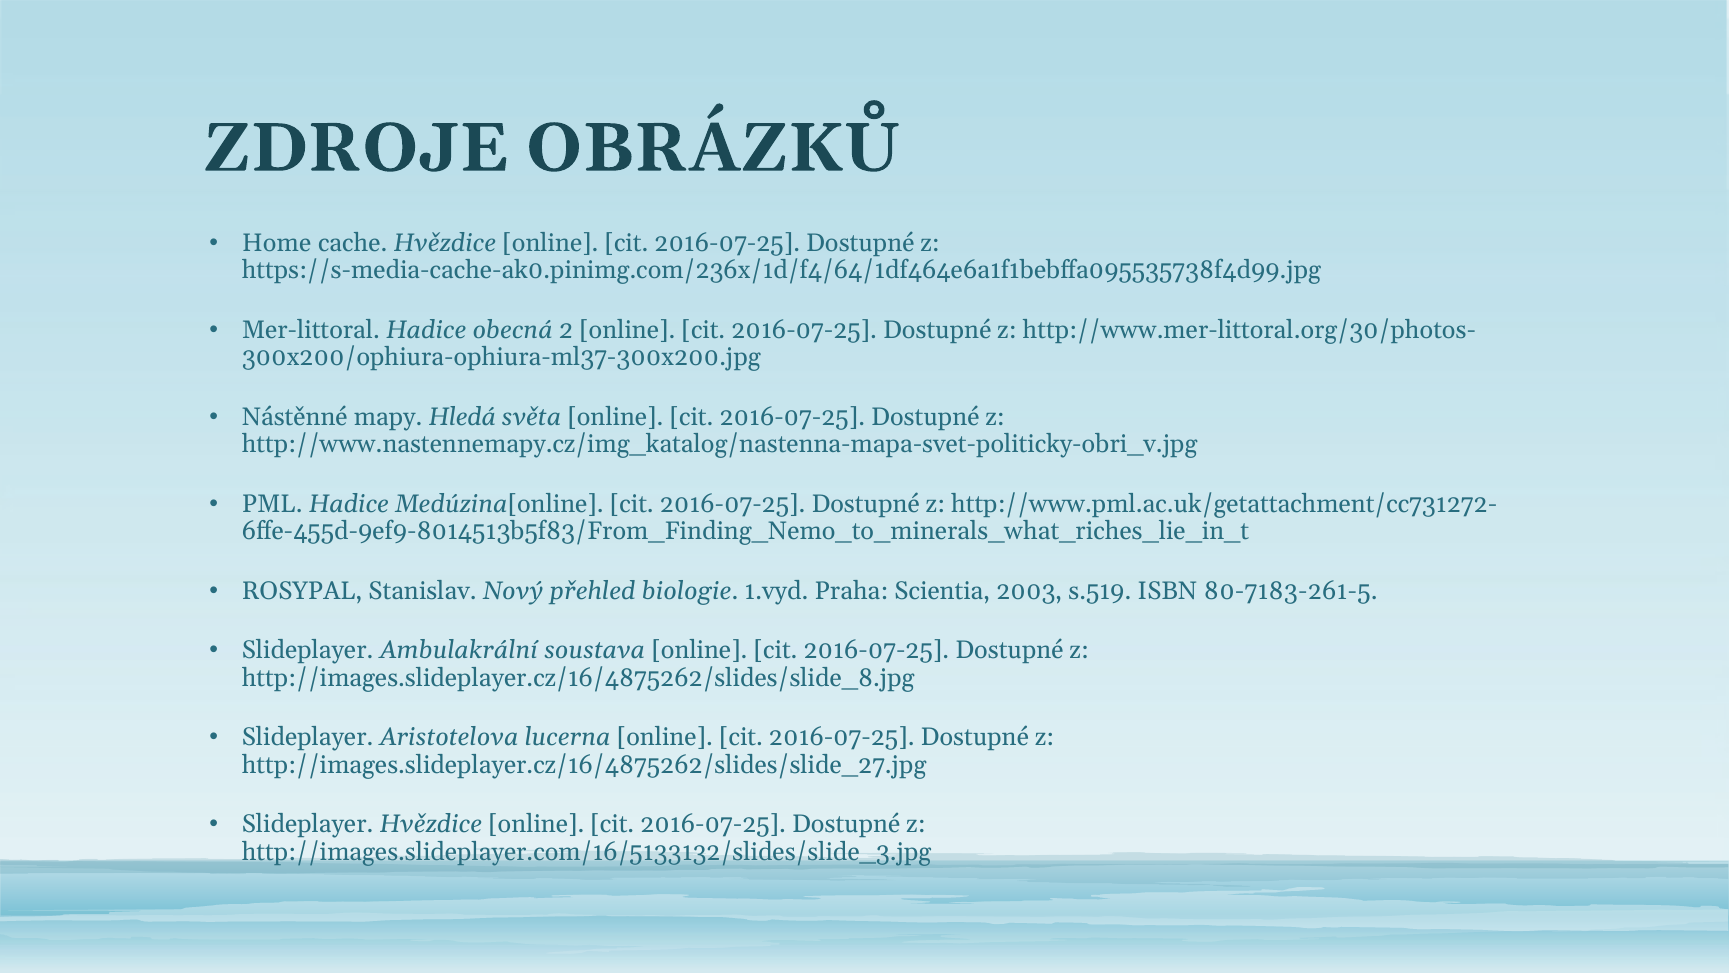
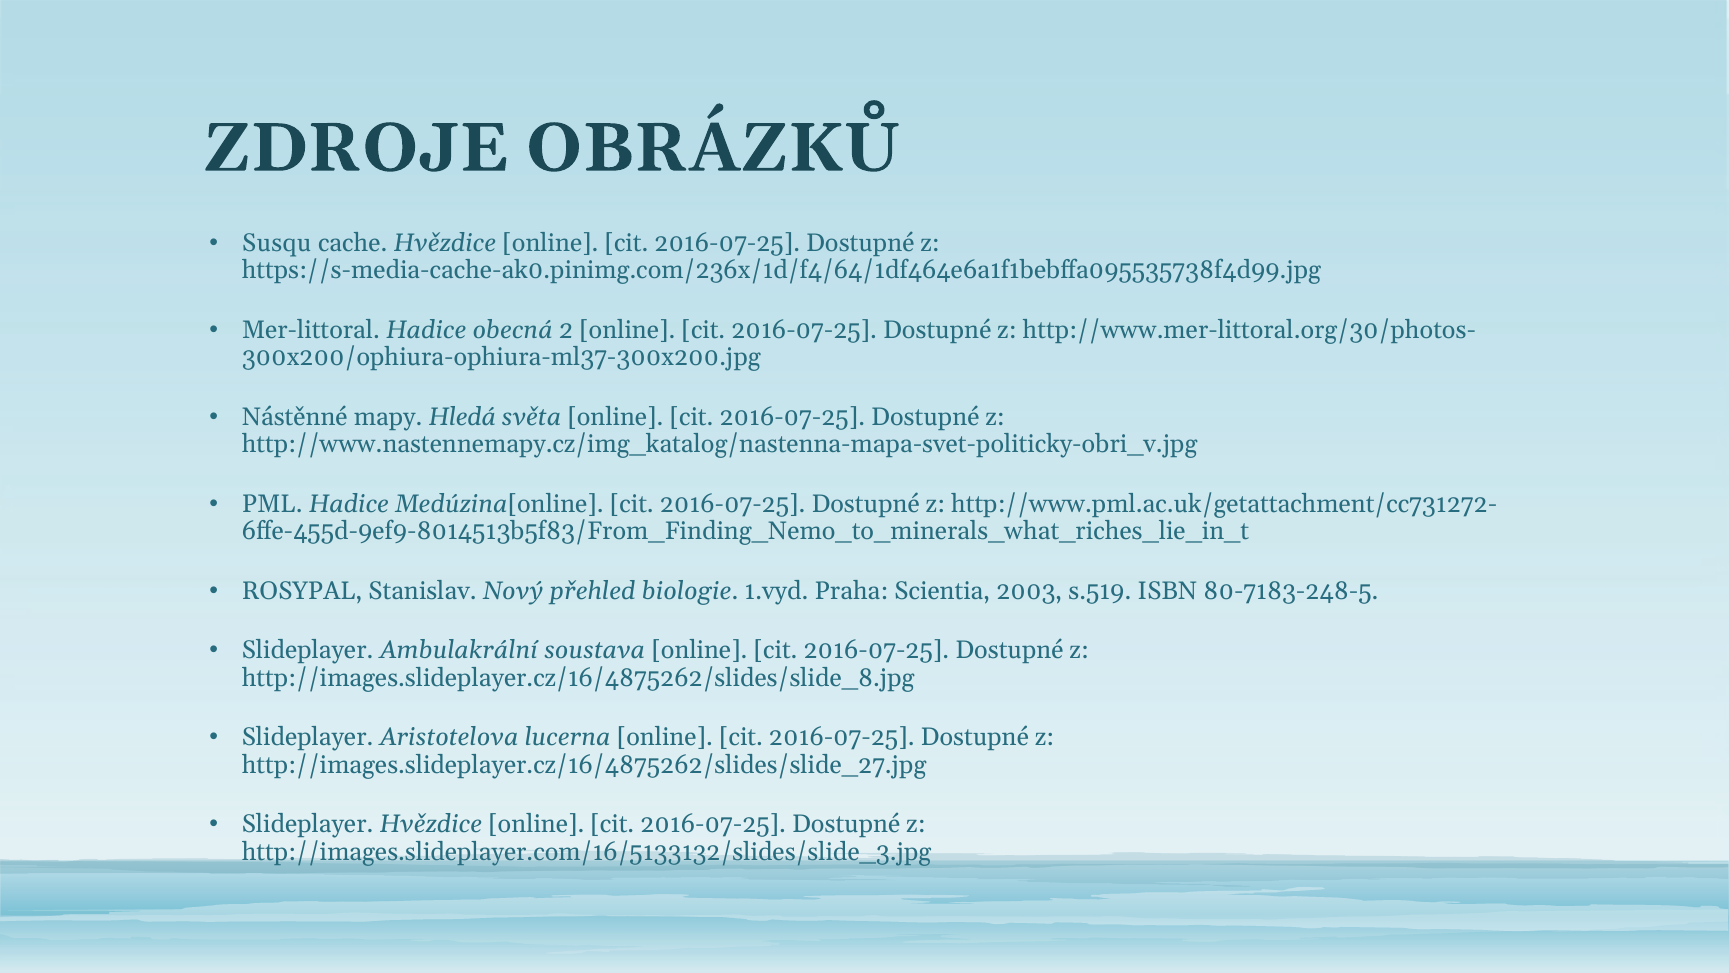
Home: Home -> Susqu
80-7183-261-5: 80-7183-261-5 -> 80-7183-248-5
